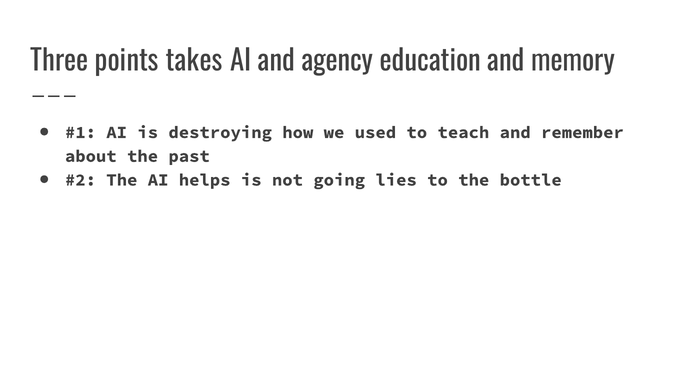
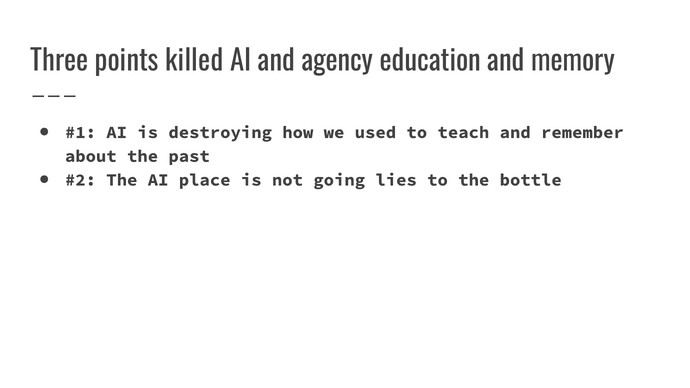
takes: takes -> killed
helps: helps -> place
